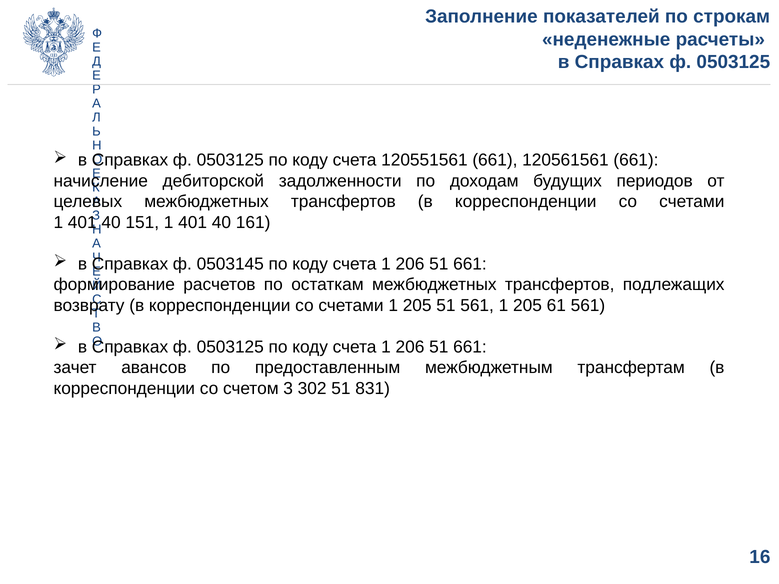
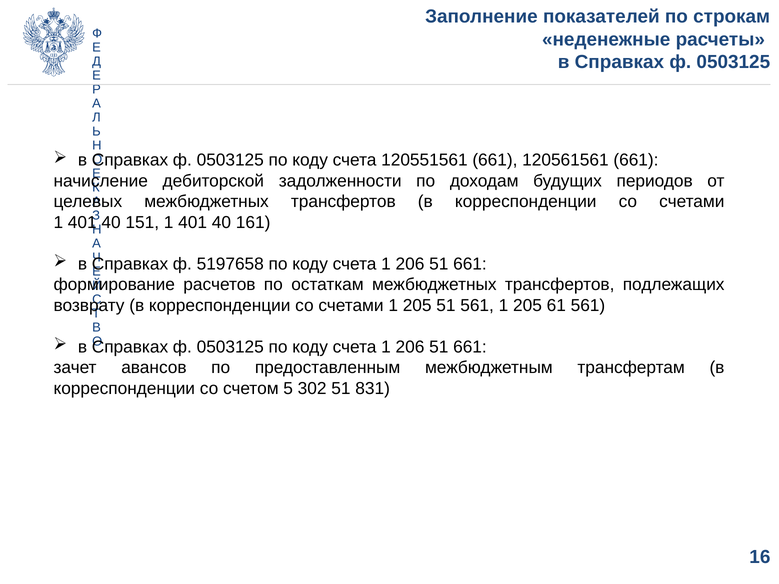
0503145: 0503145 -> 5197658
3: 3 -> 5
